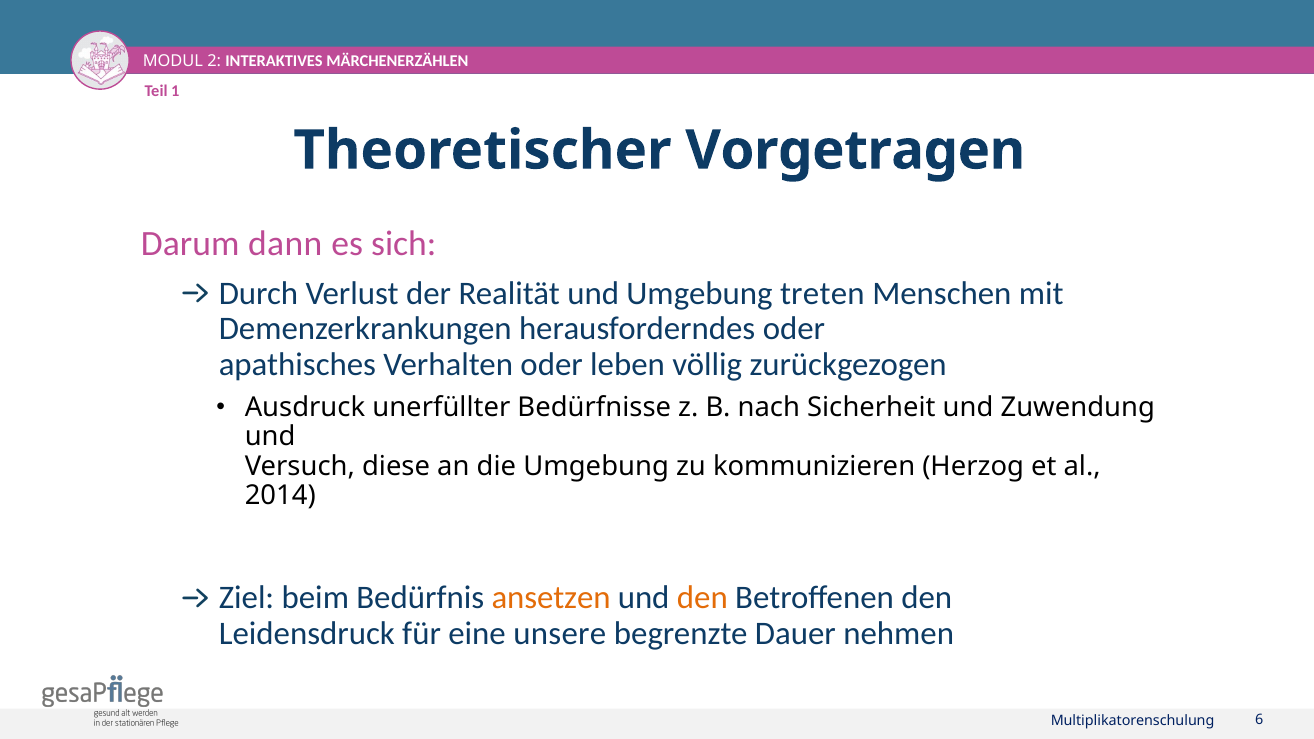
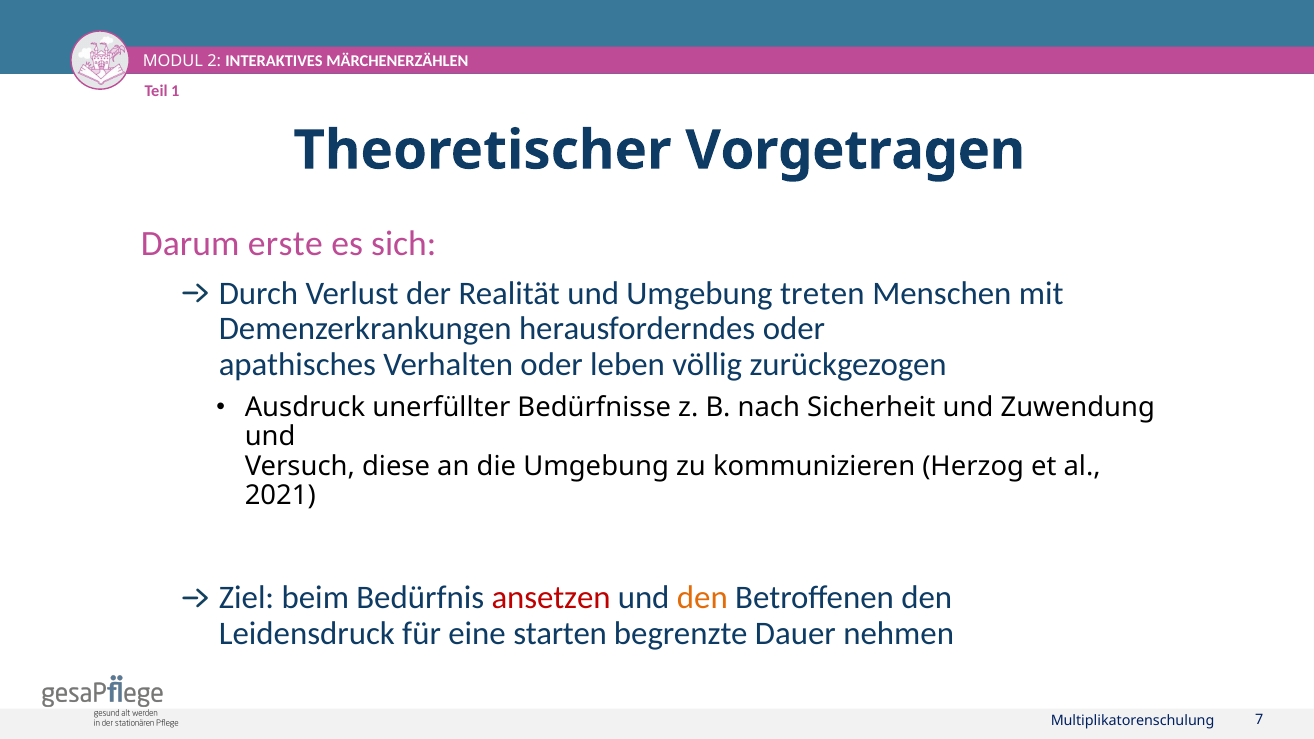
dann: dann -> erste
2014: 2014 -> 2021
ansetzen colour: orange -> red
unsere: unsere -> starten
6: 6 -> 7
